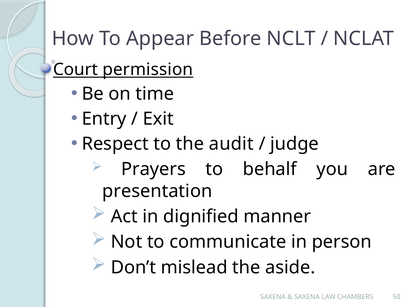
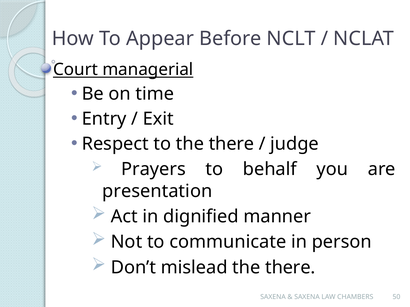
permission: permission -> managerial
to the audit: audit -> there
mislead the aside: aside -> there
